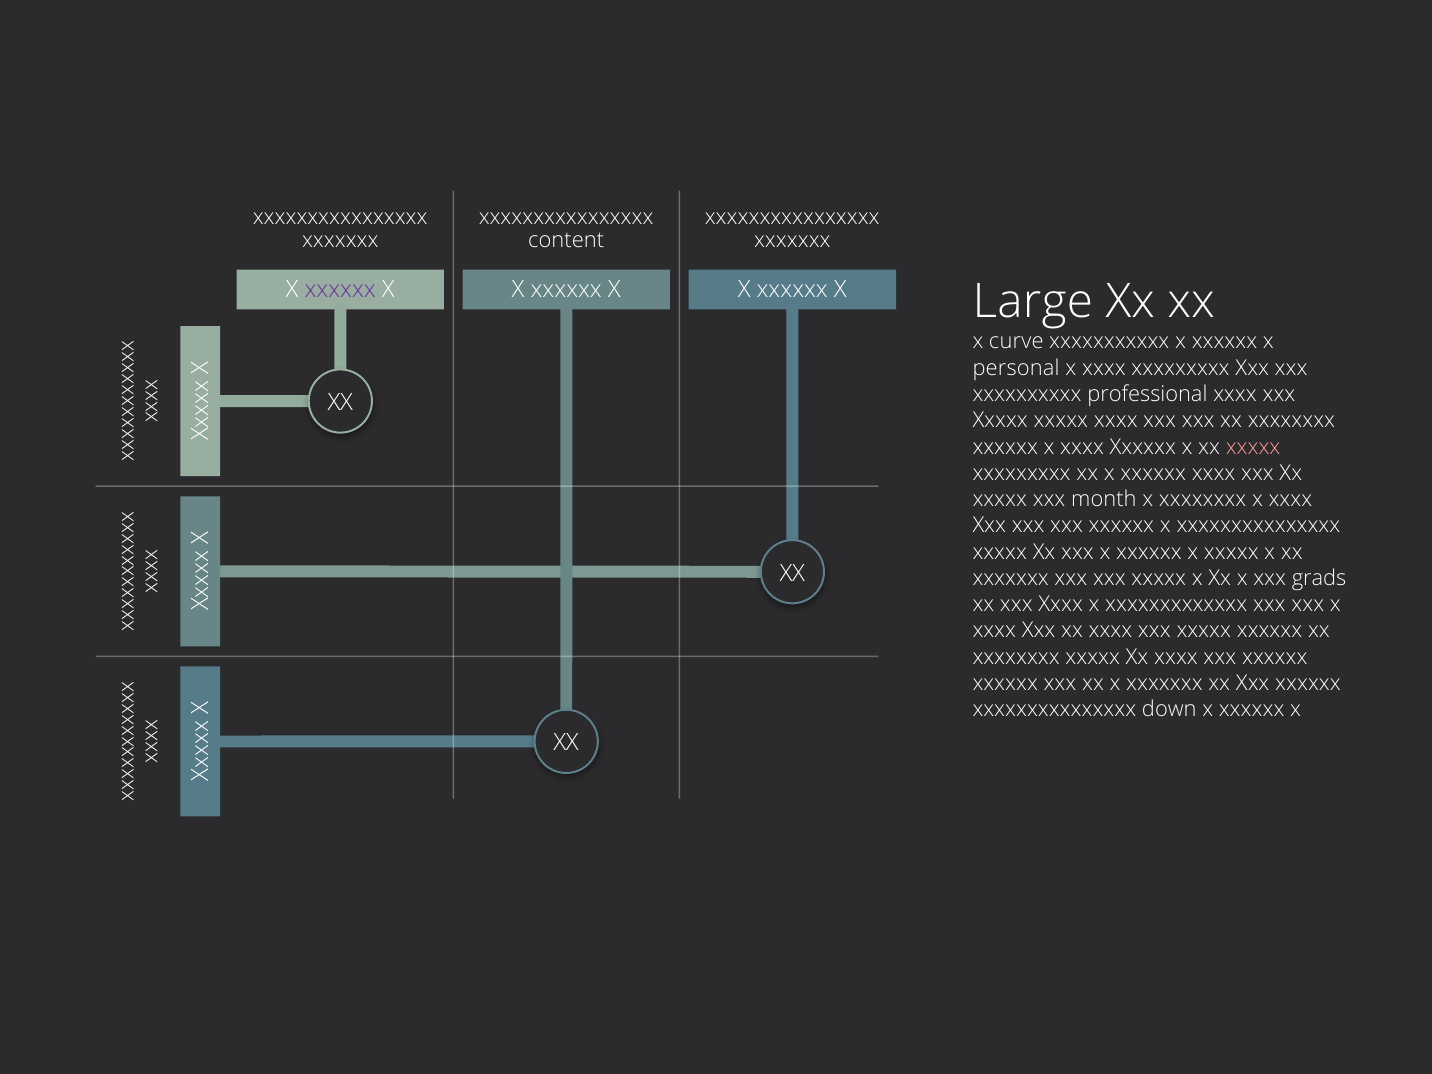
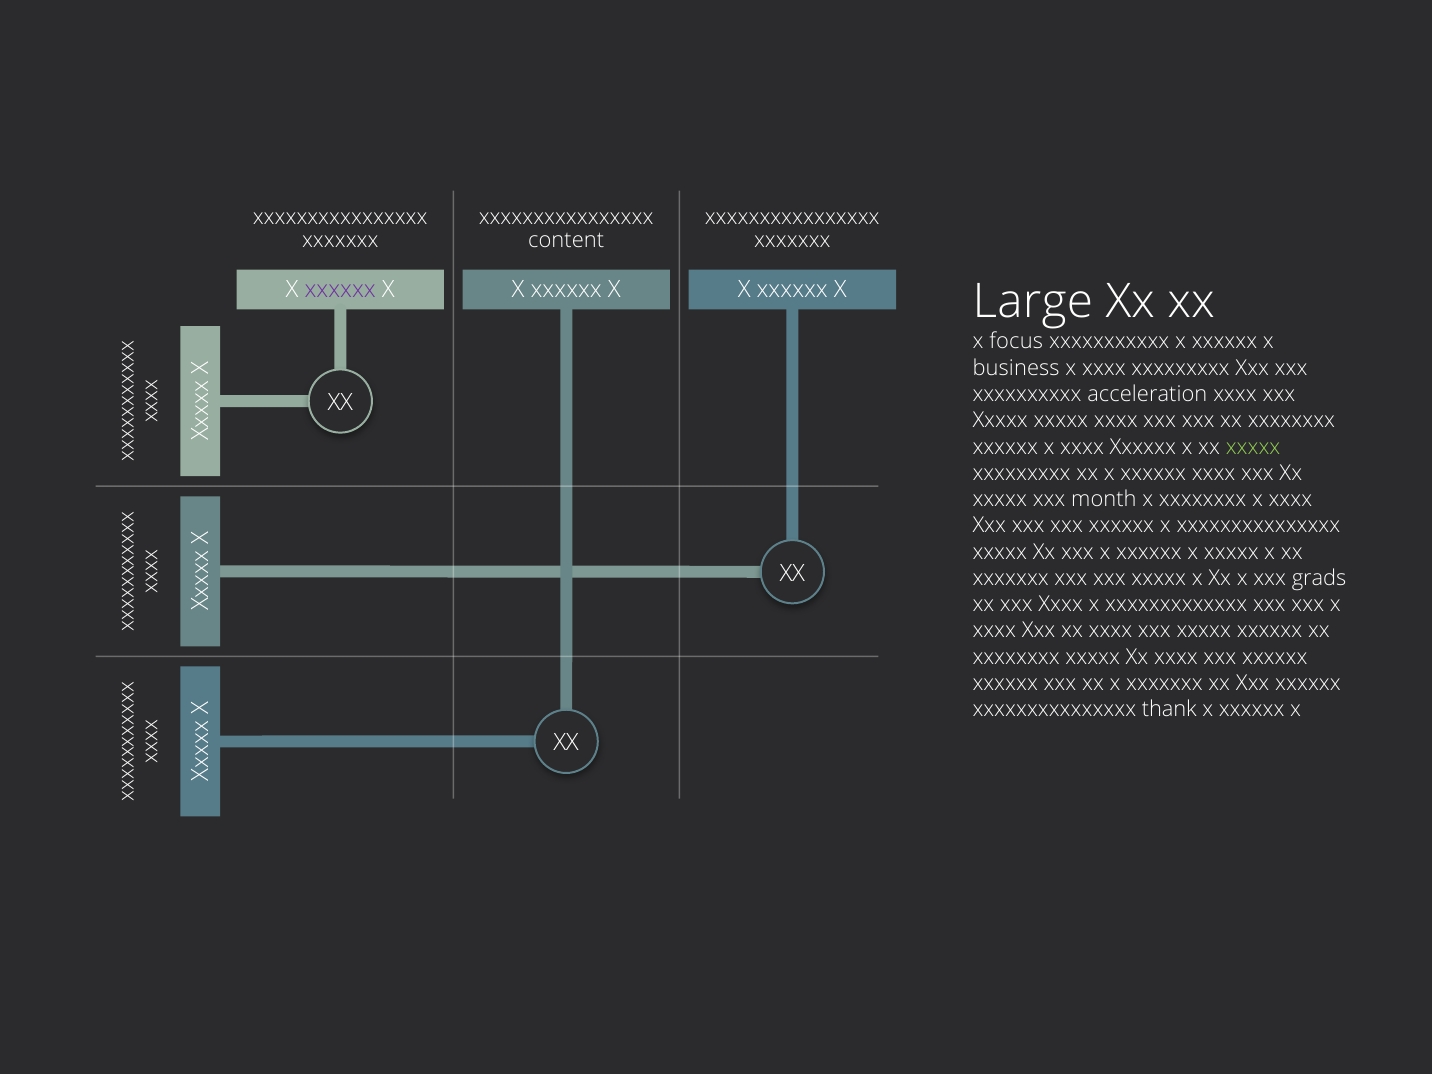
curve: curve -> focus
personal: personal -> business
professional: professional -> acceleration
xxxxx at (1253, 447) colour: pink -> light green
down: down -> thank
